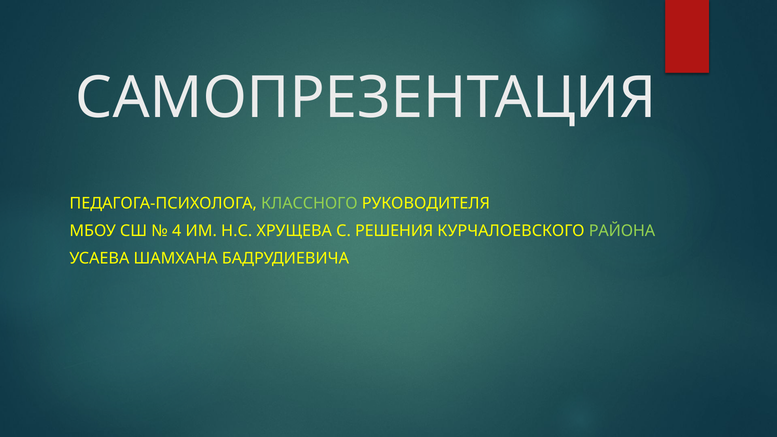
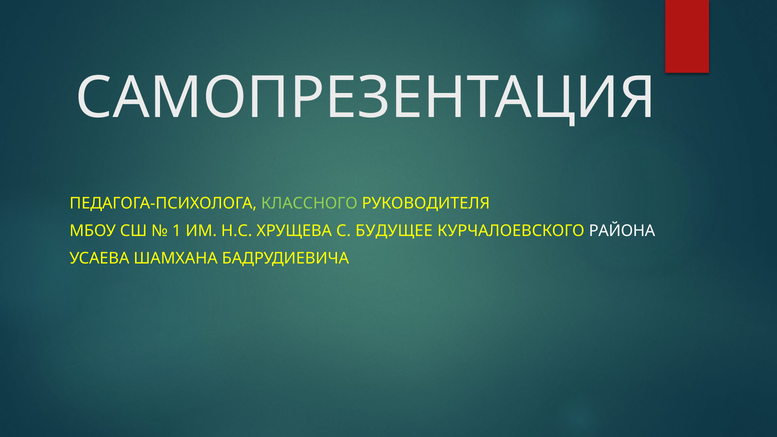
4: 4 -> 1
РЕШЕНИЯ: РЕШЕНИЯ -> БУДУЩЕЕ
РАЙОНА colour: light green -> white
